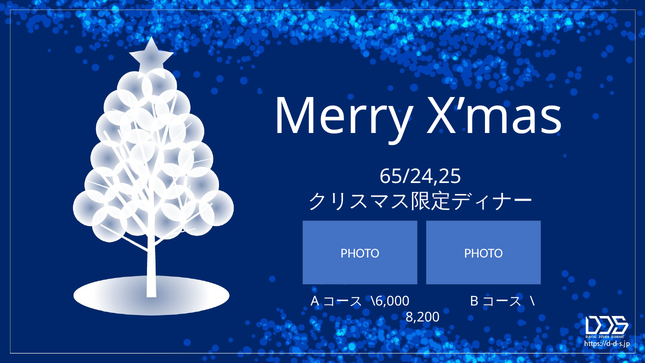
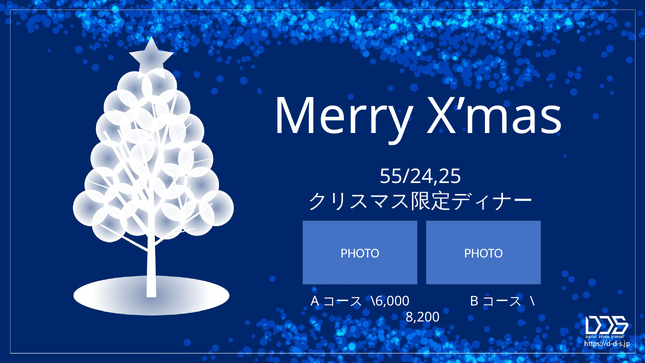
65/24,25: 65/24,25 -> 55/24,25
